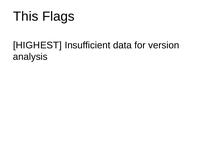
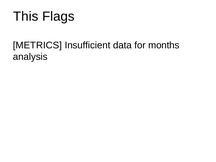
HIGHEST: HIGHEST -> METRICS
version: version -> months
